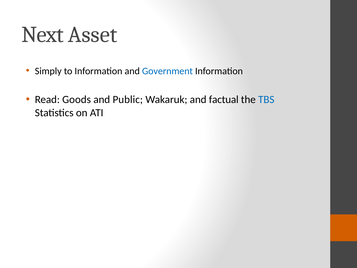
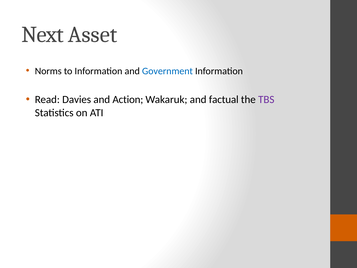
Simply: Simply -> Norms
Goods: Goods -> Davies
Public: Public -> Action
TBS colour: blue -> purple
